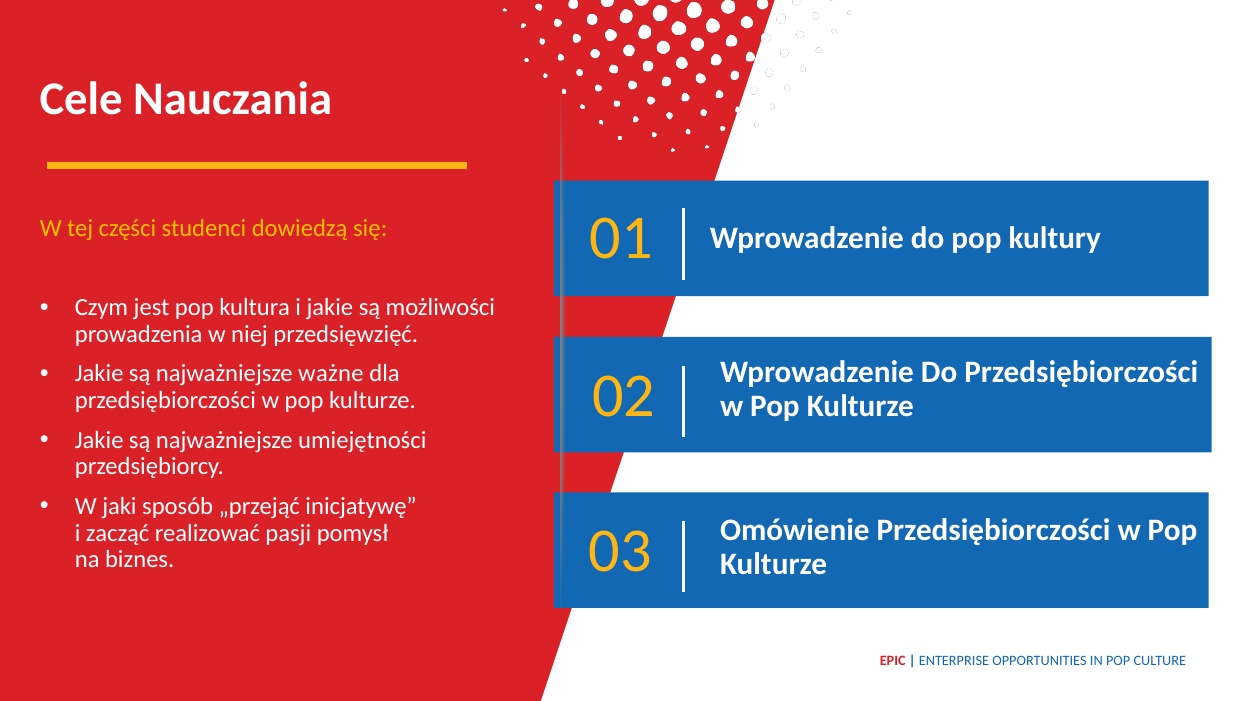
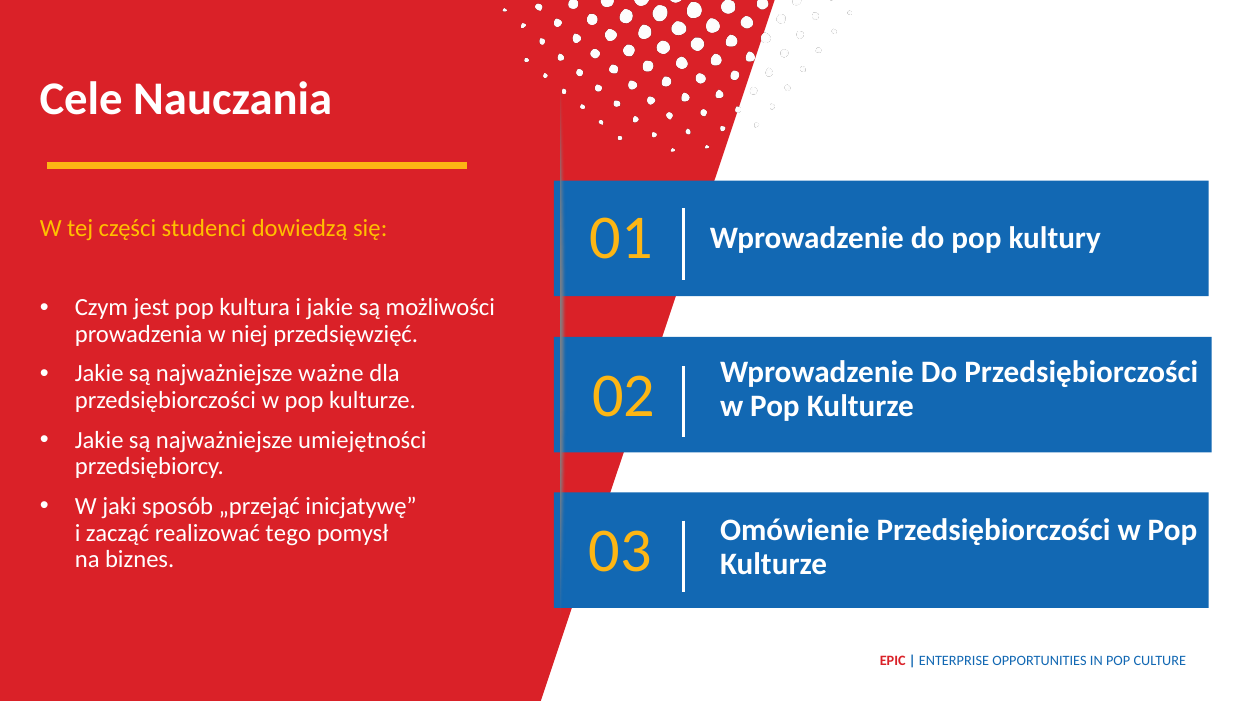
pasji: pasji -> tego
